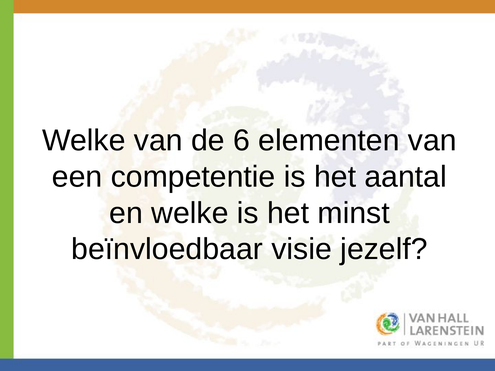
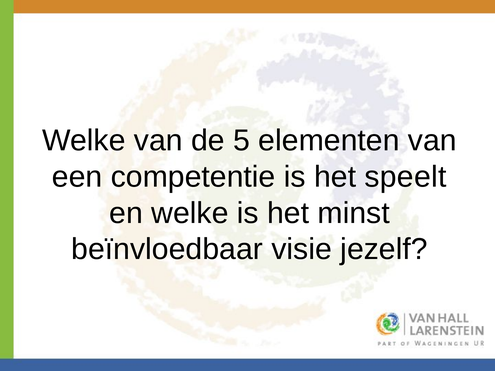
6: 6 -> 5
aantal: aantal -> speelt
